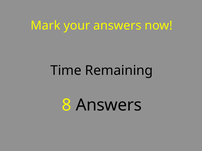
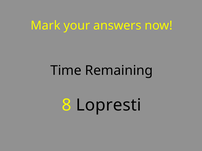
8 Answers: Answers -> Lopresti
